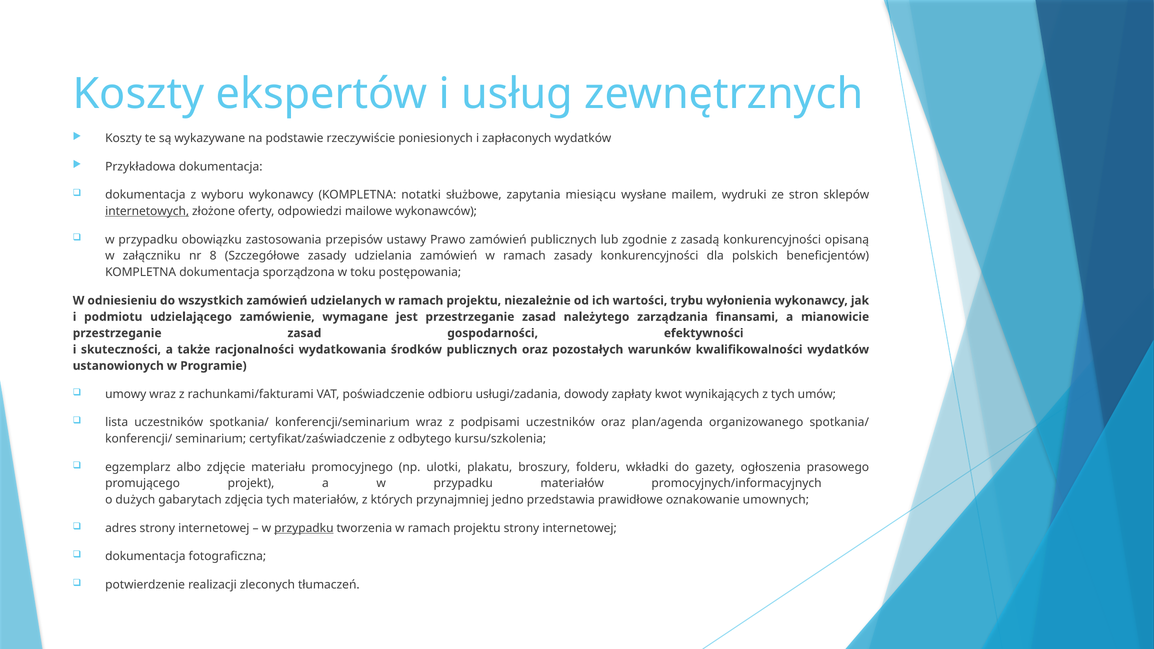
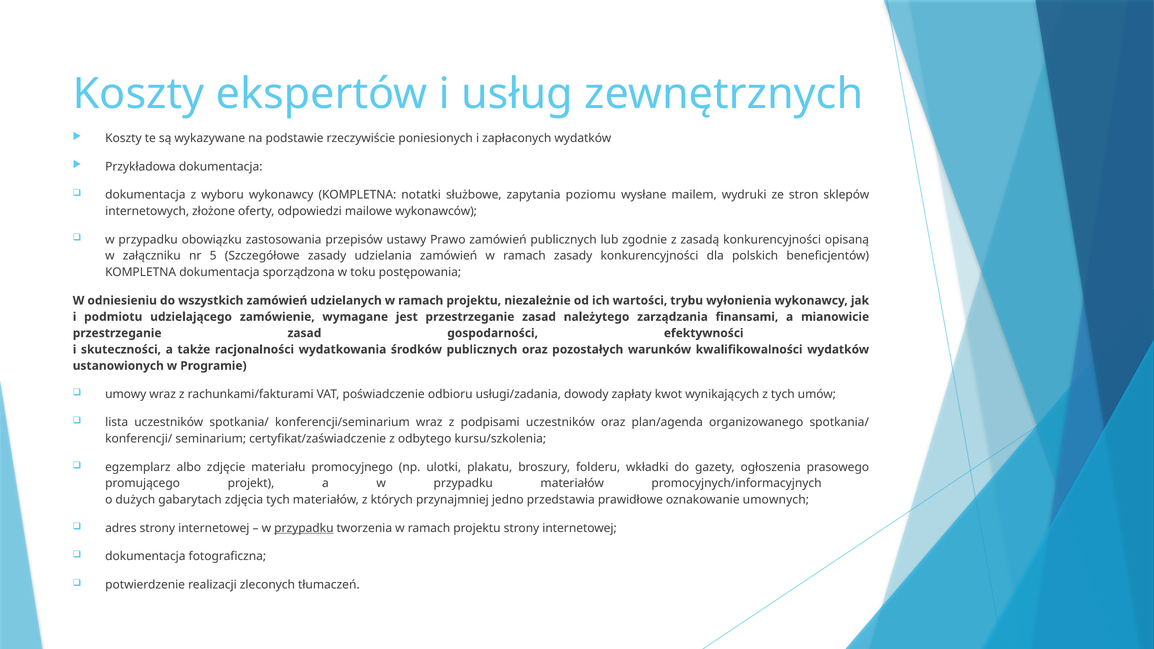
miesiącu: miesiącu -> poziomu
internetowych underline: present -> none
8: 8 -> 5
